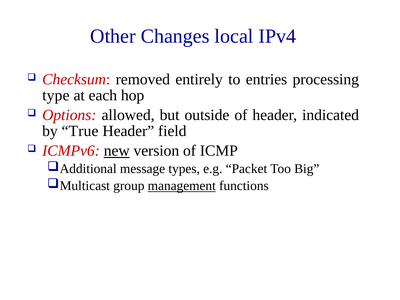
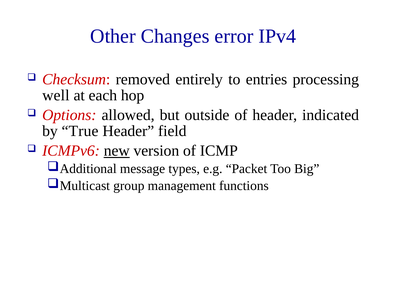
local: local -> error
type: type -> well
management underline: present -> none
